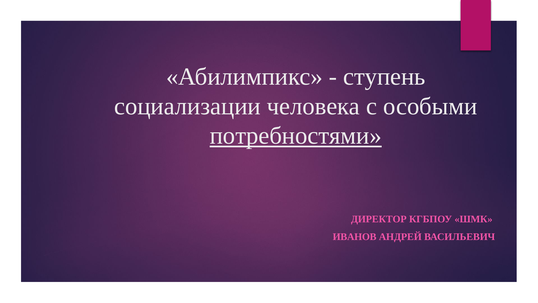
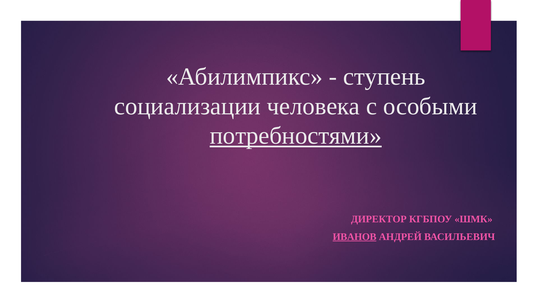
ИВАНОВ underline: none -> present
